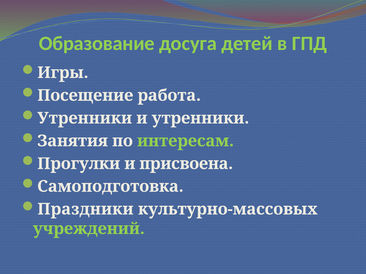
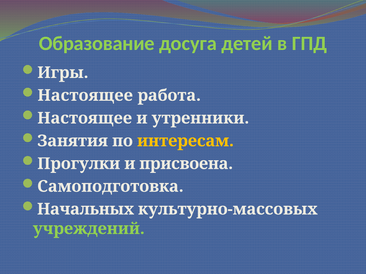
Посещение at (85, 96): Посещение -> Настоящее
Утренники at (85, 118): Утренники -> Настоящее
интересам colour: light green -> yellow
Праздники: Праздники -> Начальных
